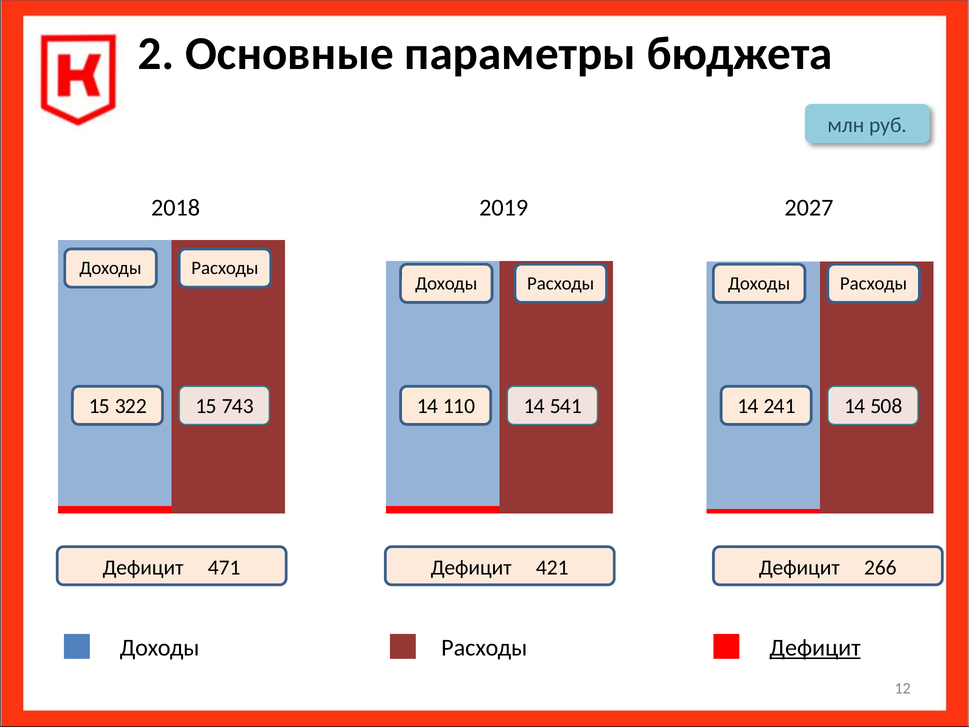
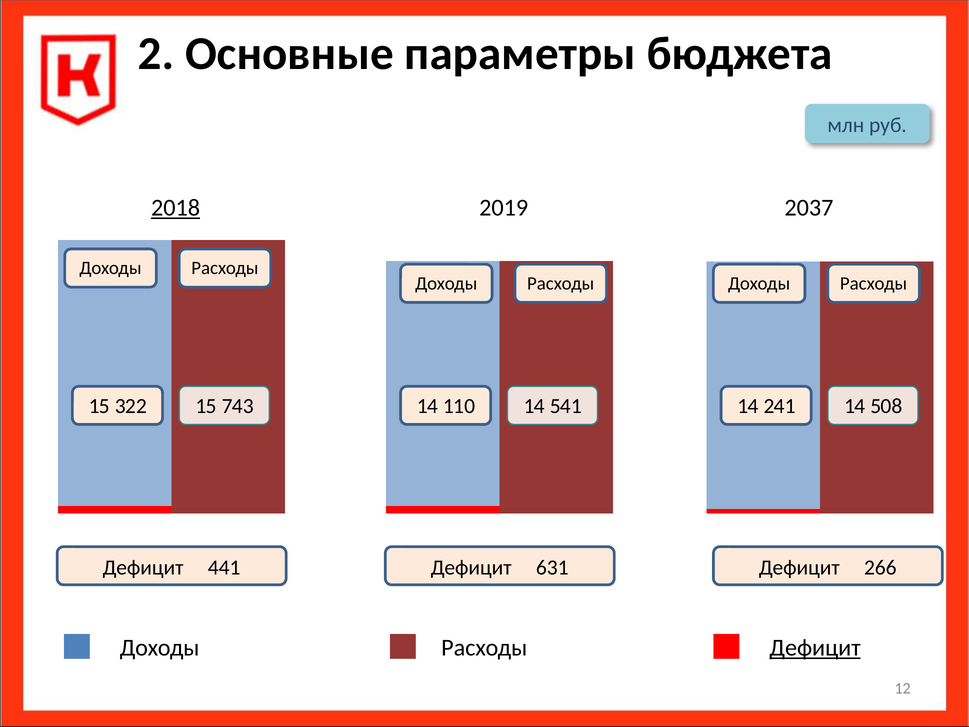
2018 underline: none -> present
2027: 2027 -> 2037
471: 471 -> 441
421: 421 -> 631
